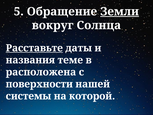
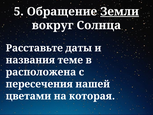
Расставьте underline: present -> none
поверхности: поверхности -> пересечения
системы: системы -> цветами
которой: которой -> которая
